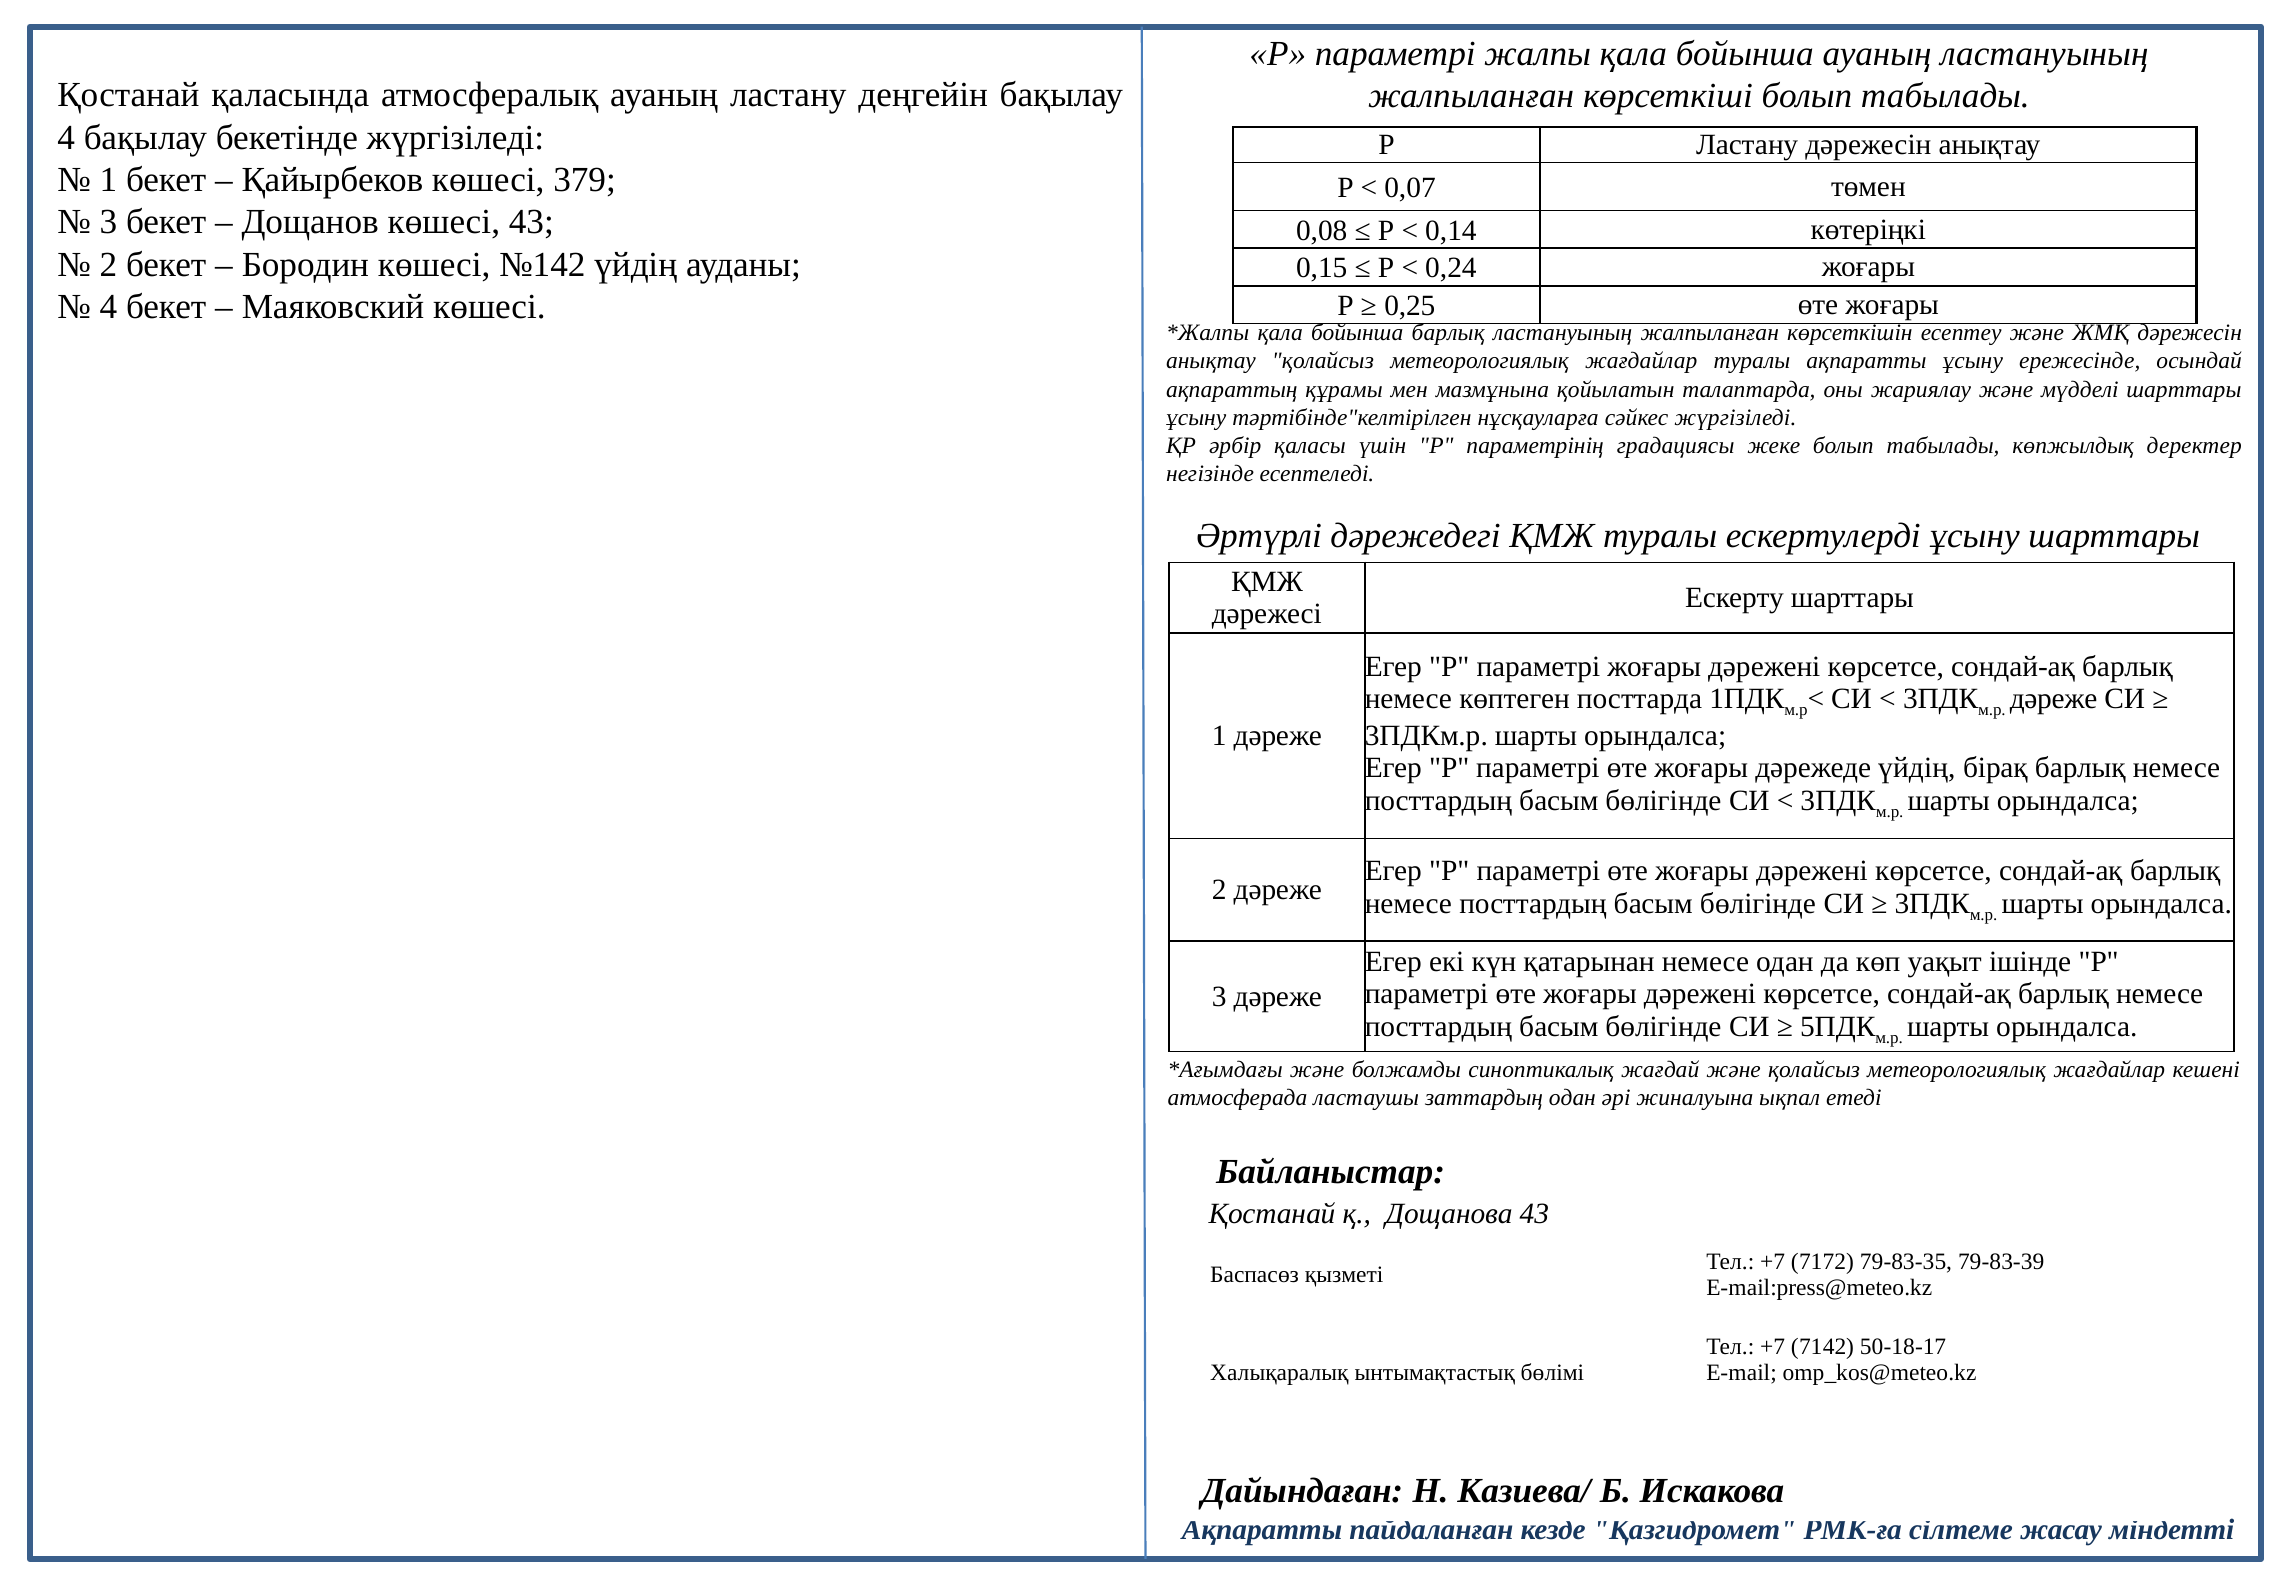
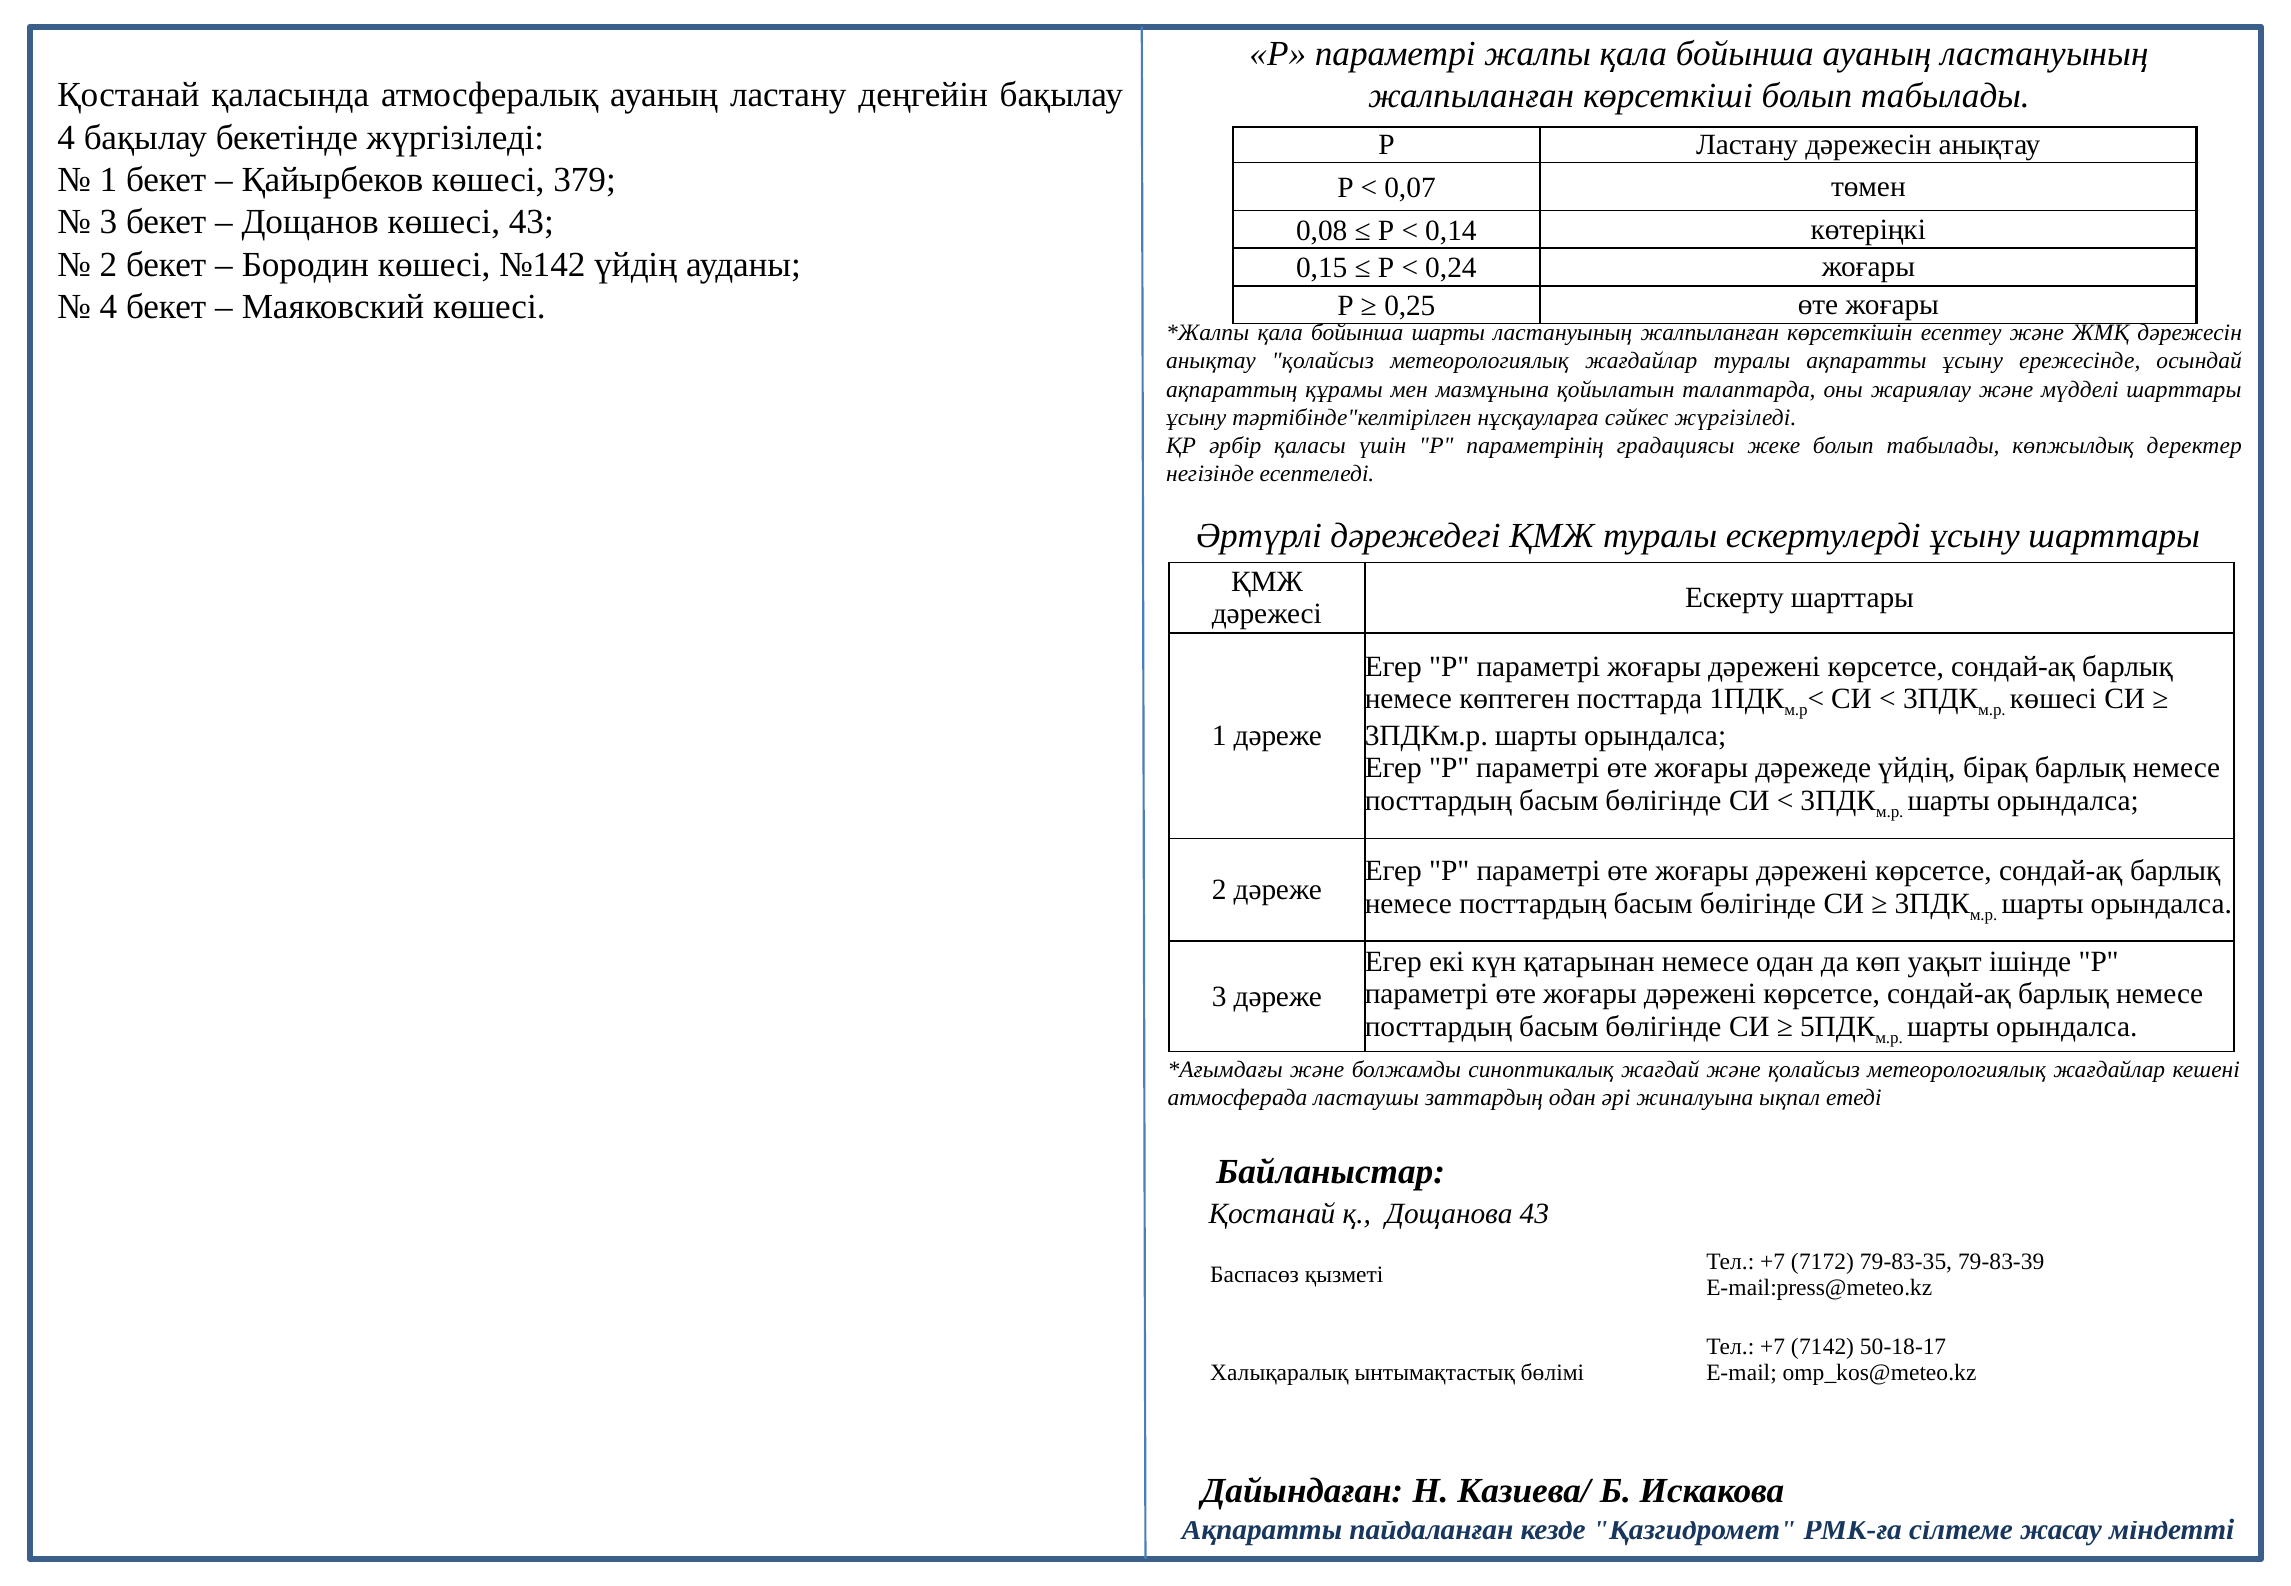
бойынша барлық: барлық -> шарты
дәреже at (2054, 699): дәреже -> көшесі
